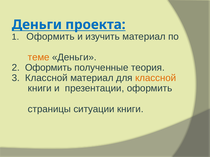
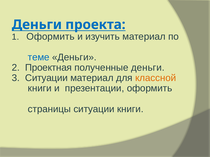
теме colour: orange -> blue
2 Оформить: Оформить -> Проектная
полученные теория: теория -> деньги
3 Классной: Классной -> Ситуации
